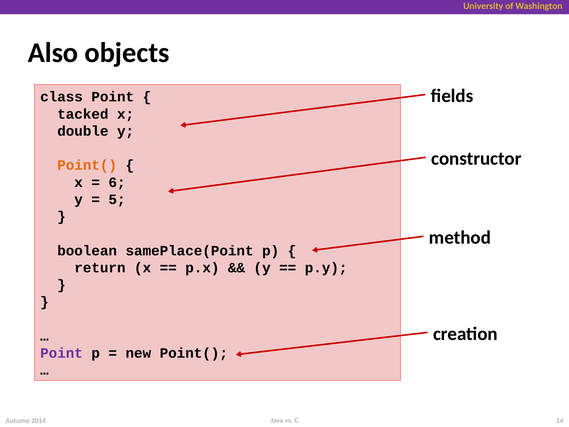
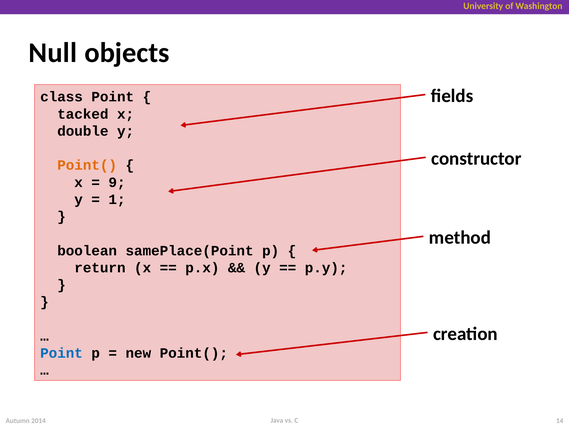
Also: Also -> Null
6: 6 -> 9
5: 5 -> 1
Point at (62, 353) colour: purple -> blue
